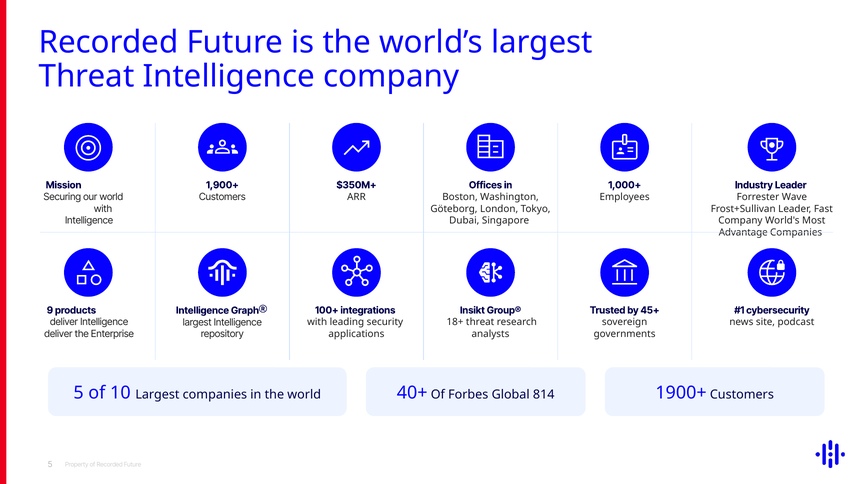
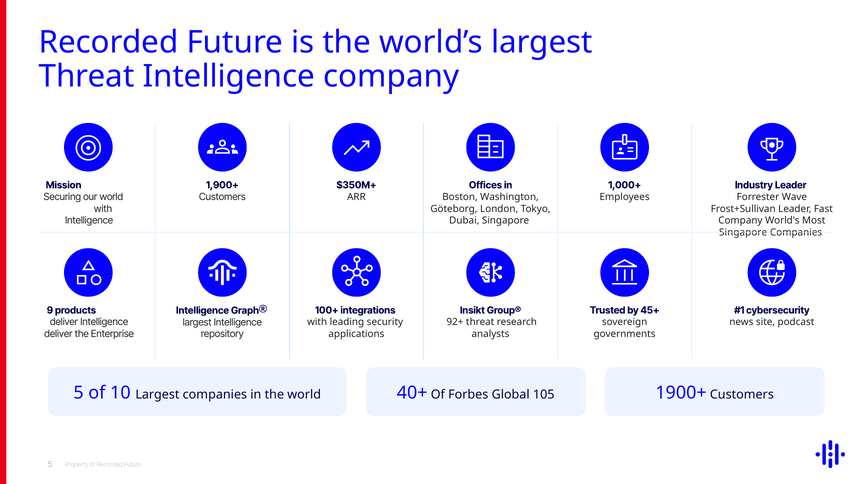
Advantage at (743, 233): Advantage -> Singapore
18+: 18+ -> 92+
814: 814 -> 105
